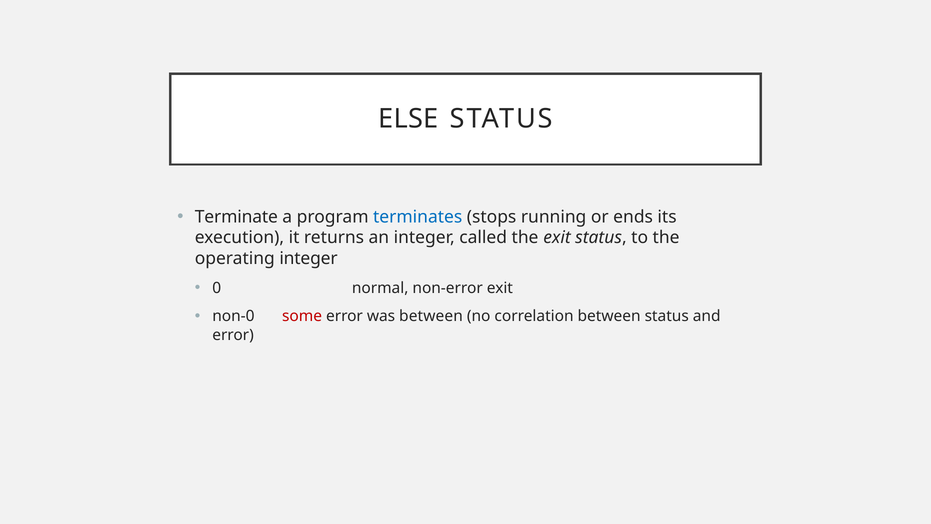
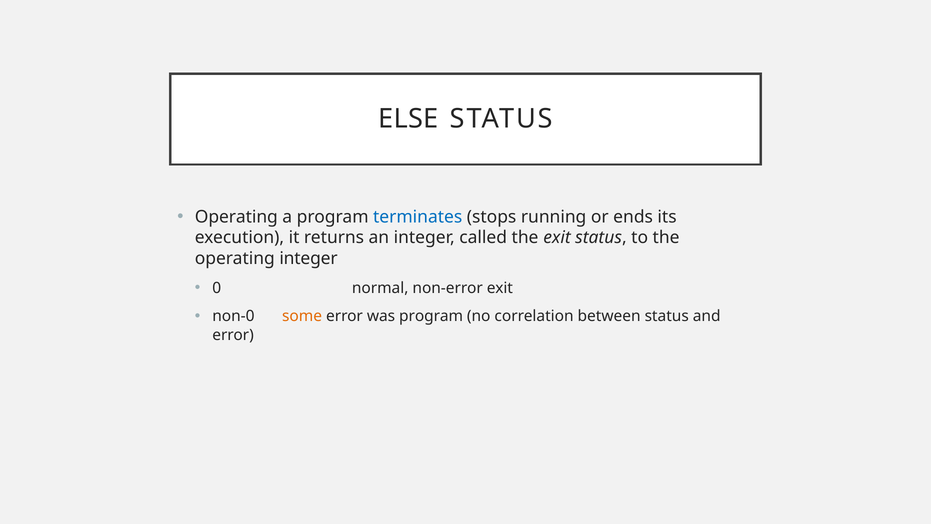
Terminate at (236, 217): Terminate -> Operating
some colour: red -> orange
was between: between -> program
